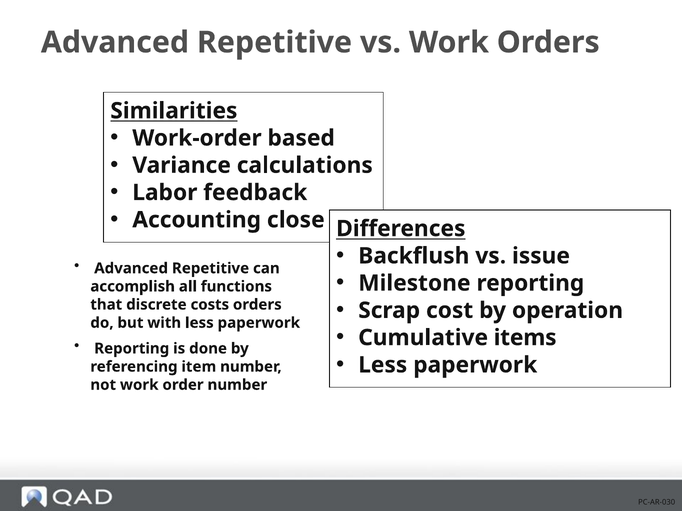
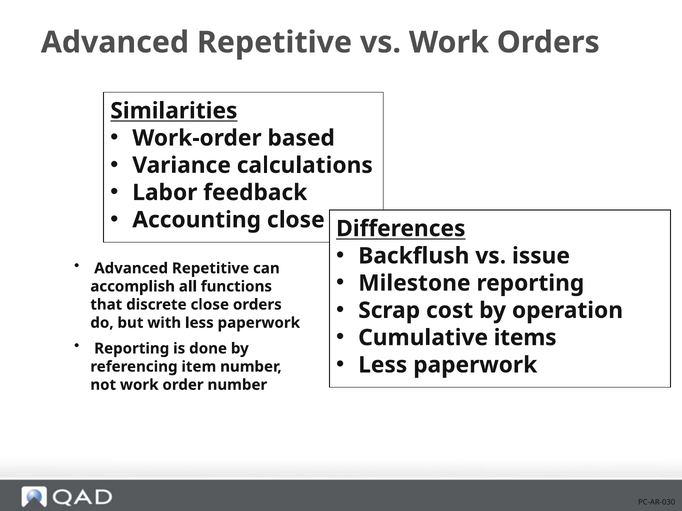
discrete costs: costs -> close
